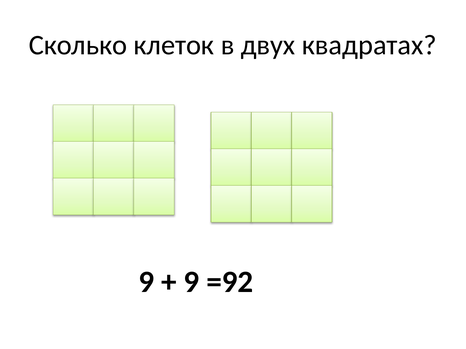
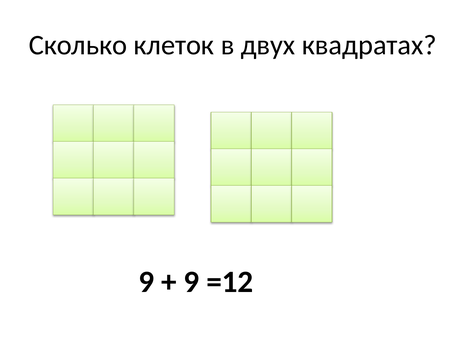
=92: =92 -> =12
